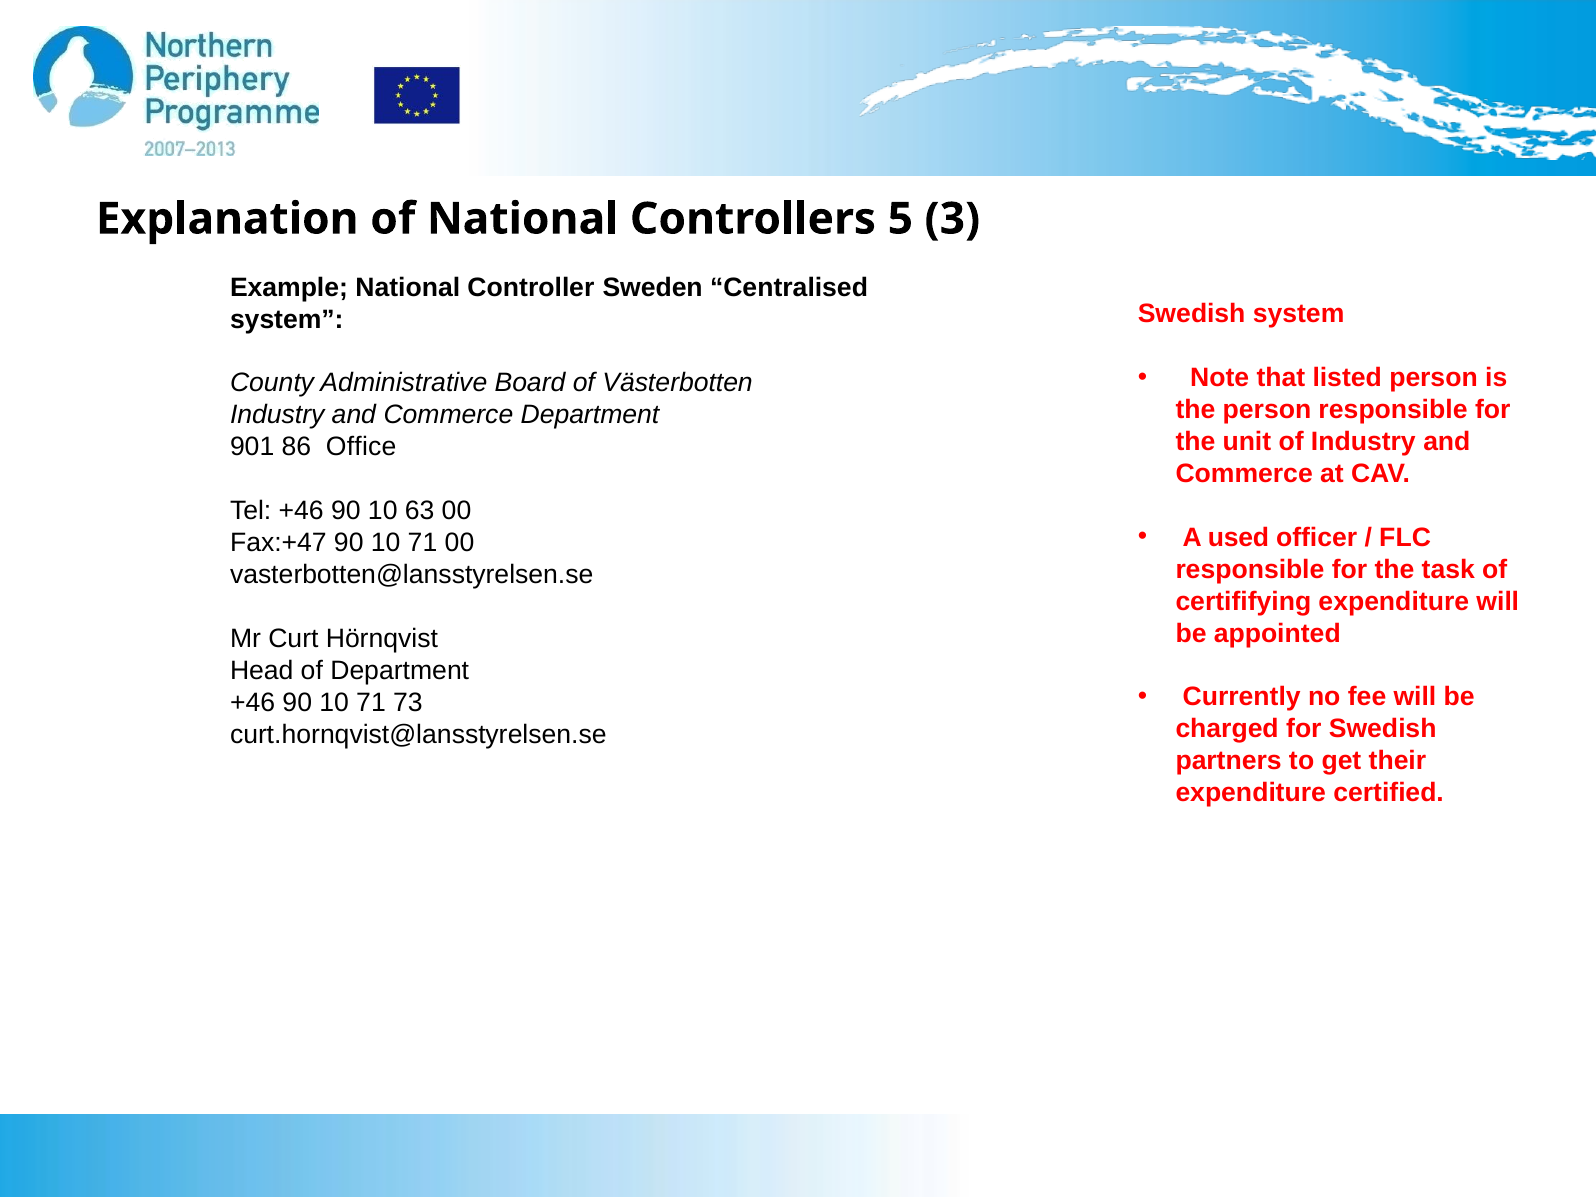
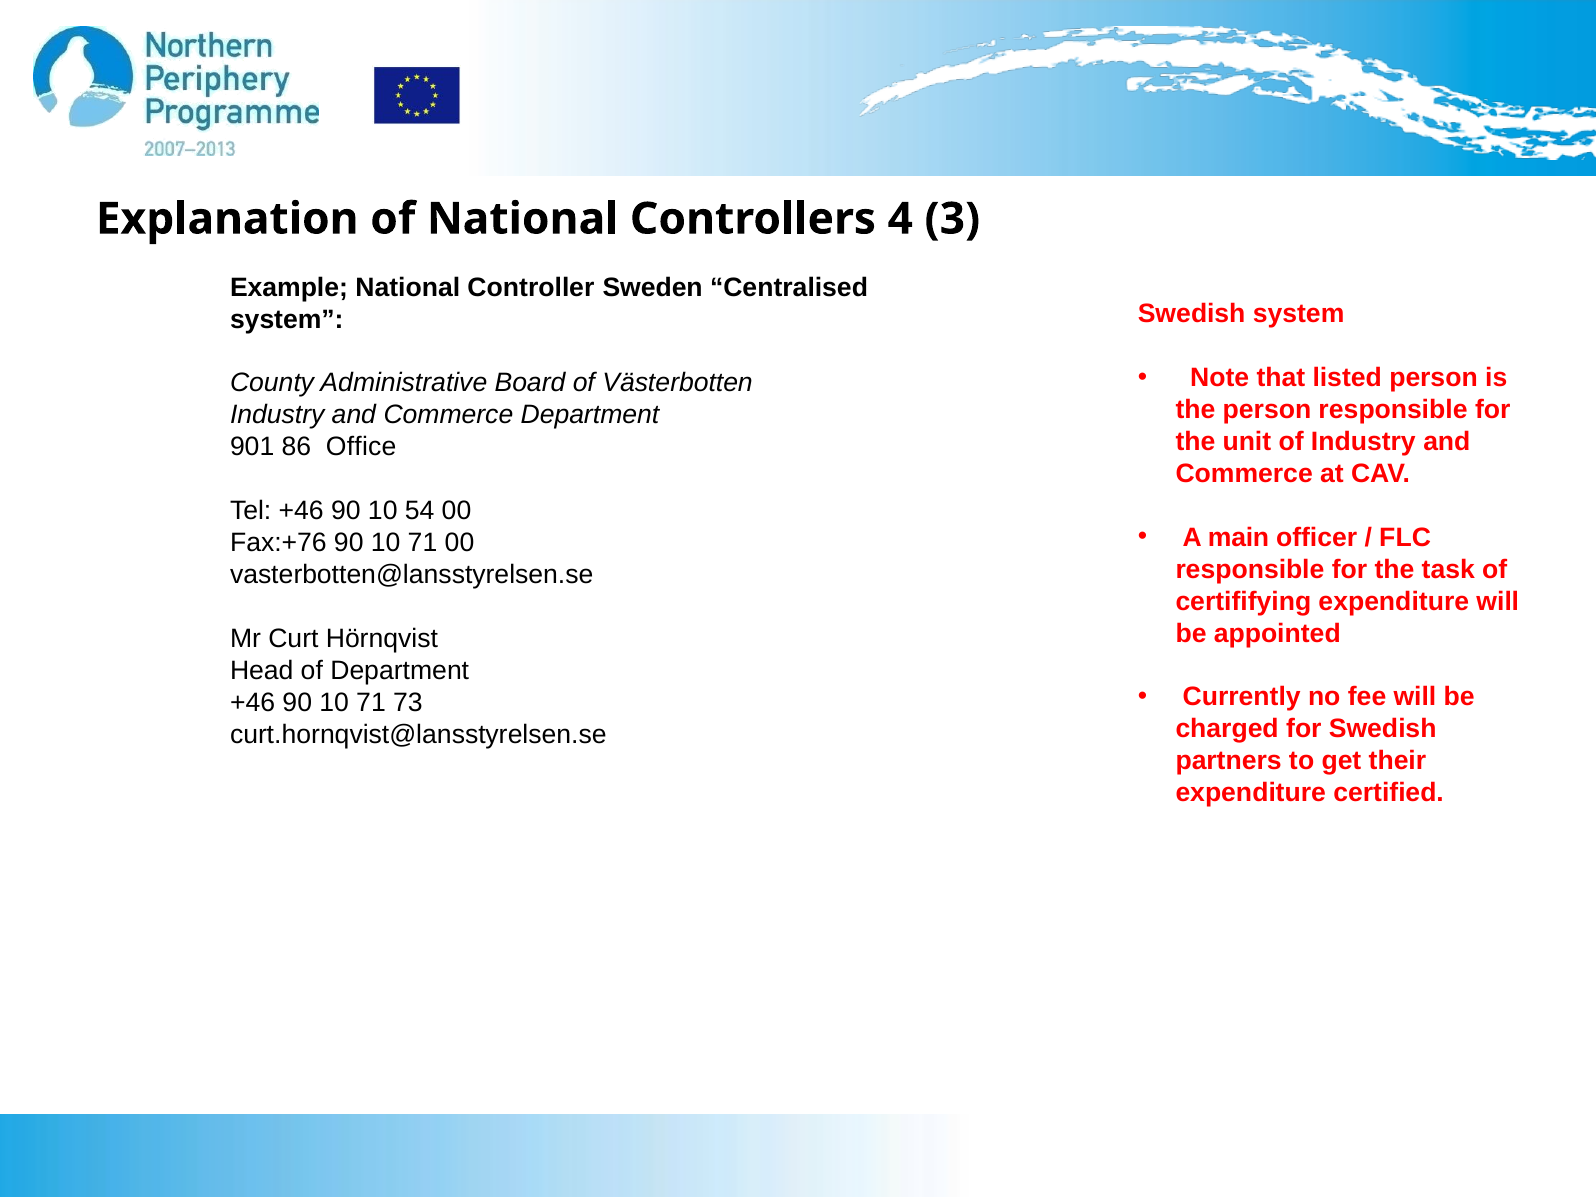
5: 5 -> 4
63: 63 -> 54
used: used -> main
Fax:+47: Fax:+47 -> Fax:+76
